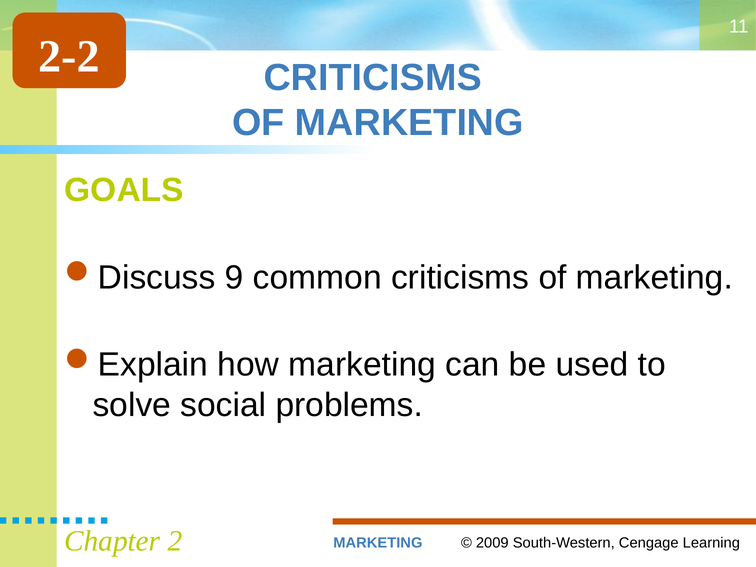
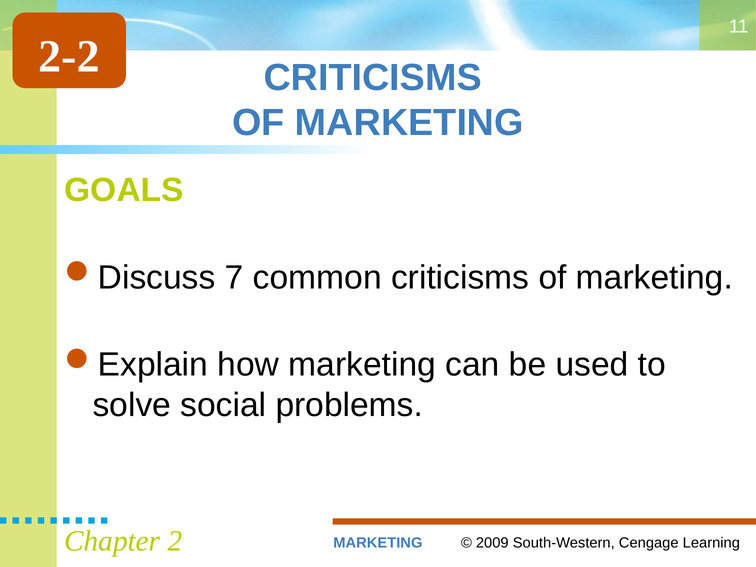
9: 9 -> 7
